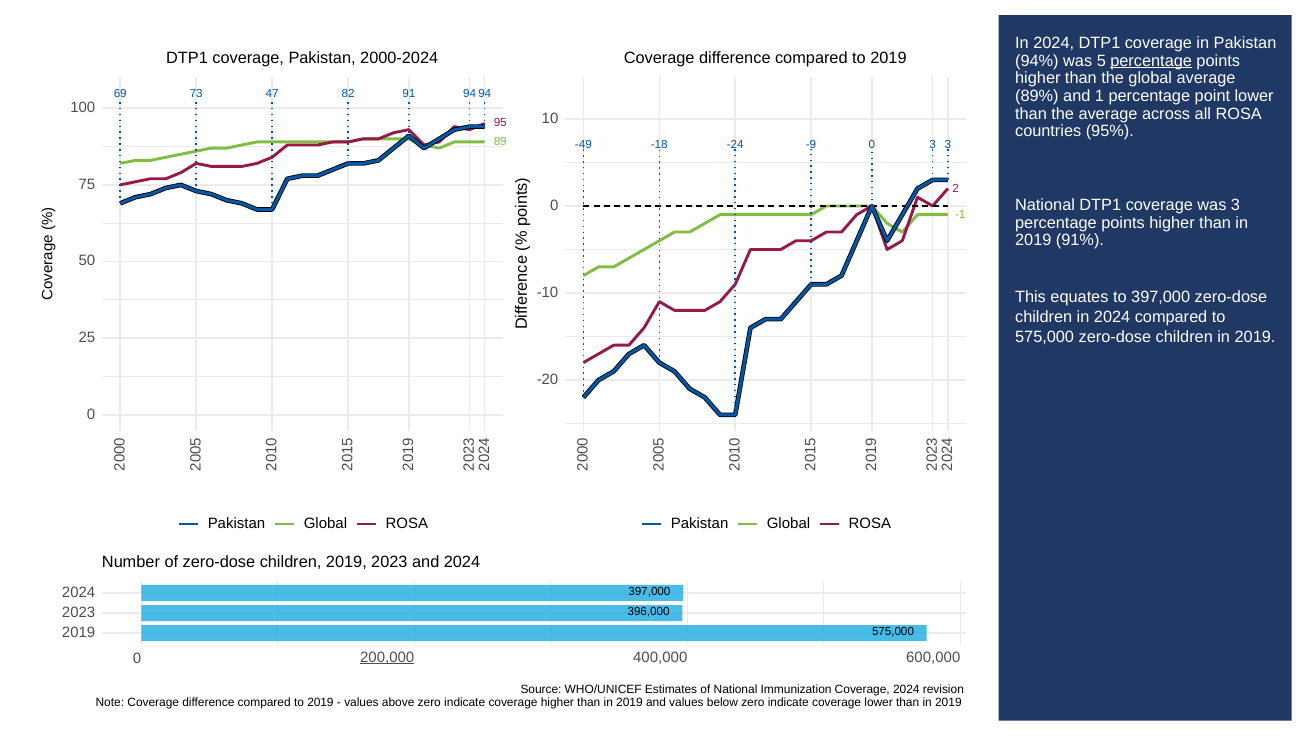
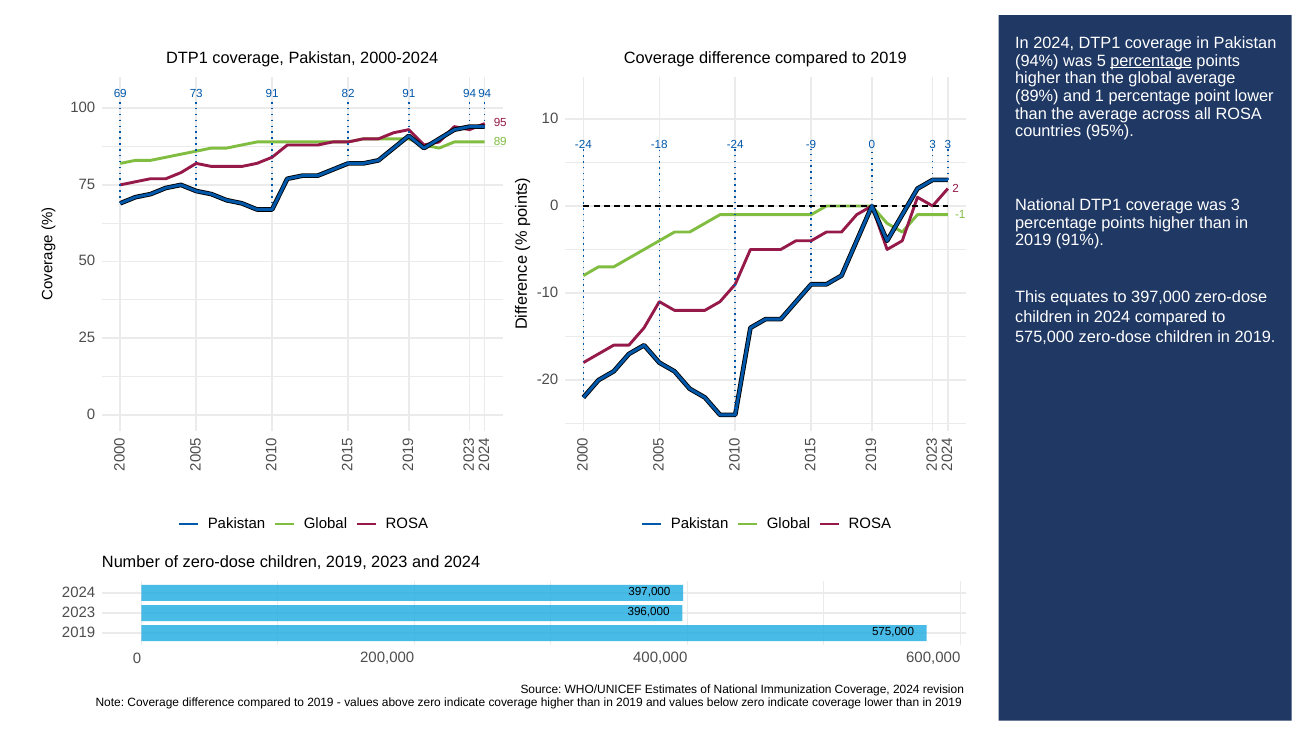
73 47: 47 -> 91
-49 at (583, 145): -49 -> -24
200,000 underline: present -> none
